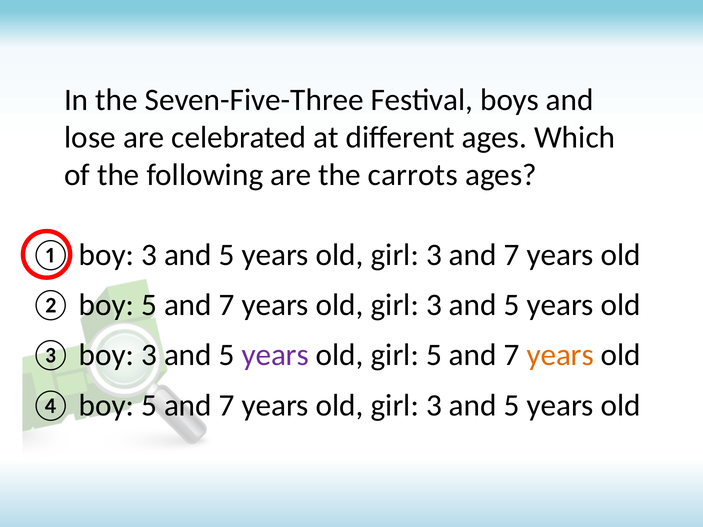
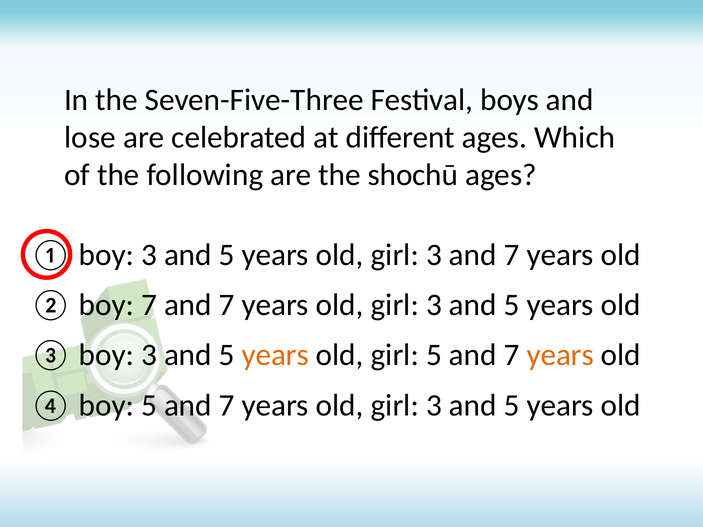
carrots: carrots -> shochū
② boy 5: 5 -> 7
years at (275, 355) colour: purple -> orange
